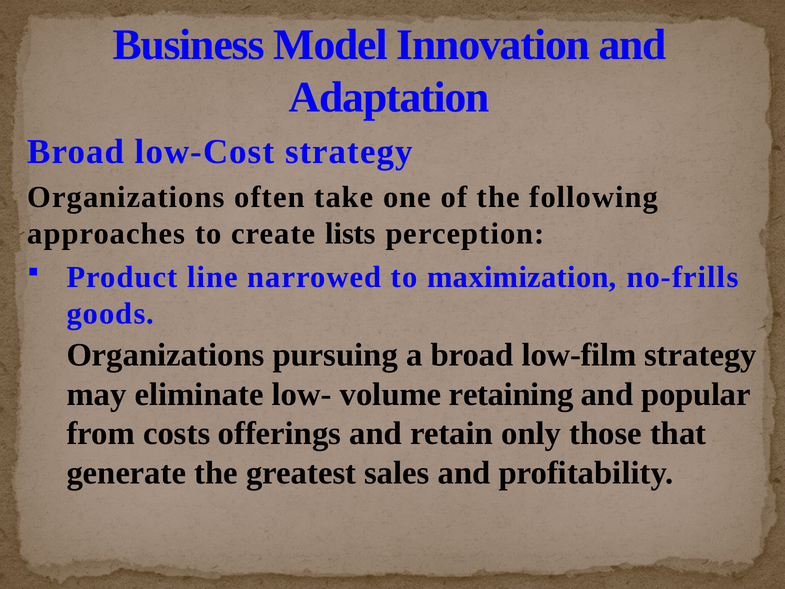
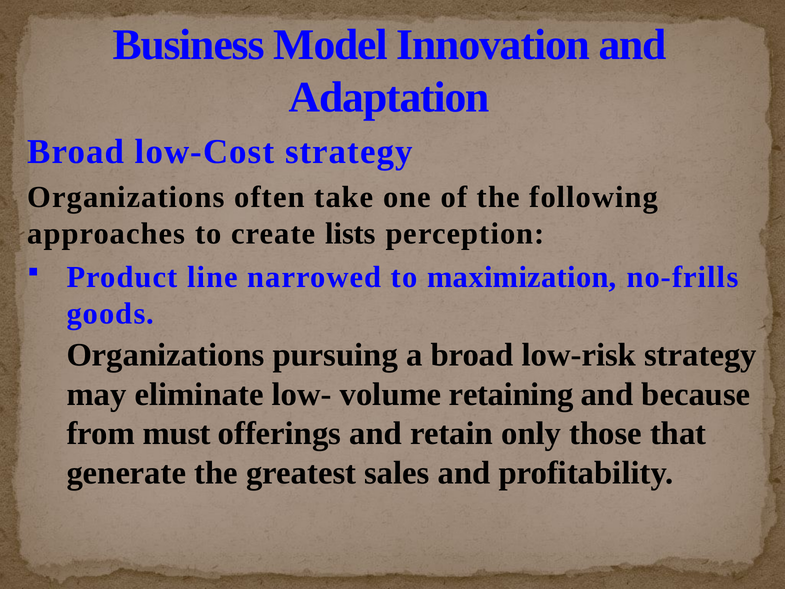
low-film: low-film -> low-risk
popular: popular -> because
costs: costs -> must
